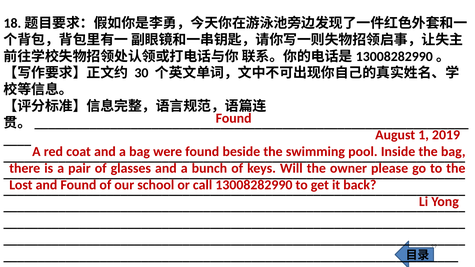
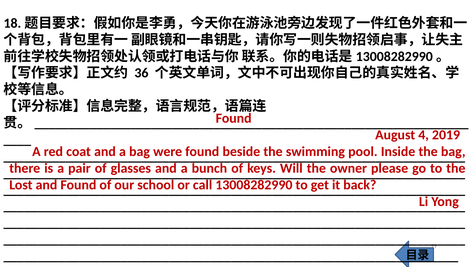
30: 30 -> 36
1: 1 -> 4
